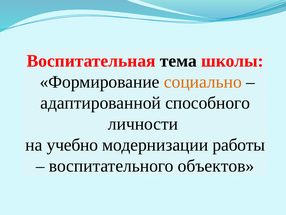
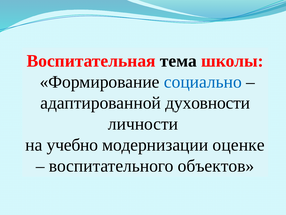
социально colour: orange -> blue
способного: способного -> духовности
работы: работы -> оценке
